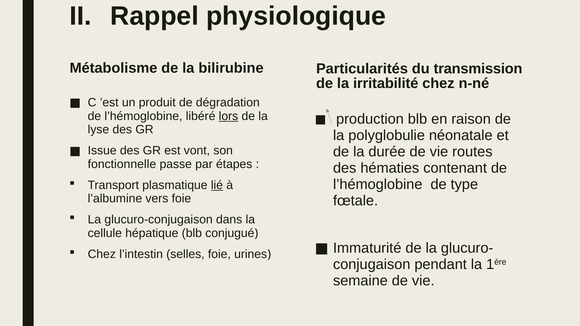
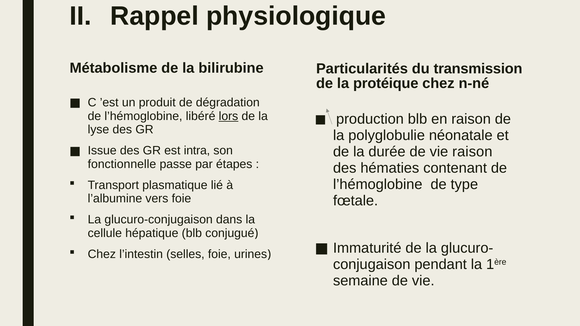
irritabilité: irritabilité -> protéique
vie routes: routes -> raison
vont: vont -> intra
lié underline: present -> none
